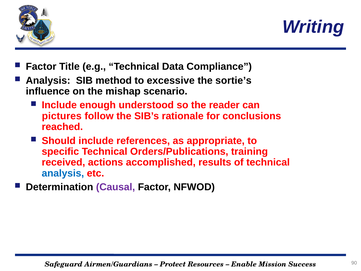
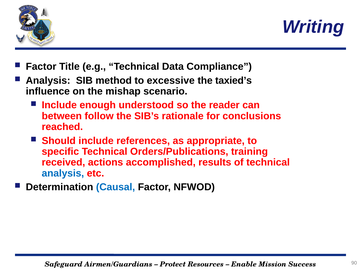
sortie’s: sortie’s -> taxied’s
pictures: pictures -> between
Causal colour: purple -> blue
